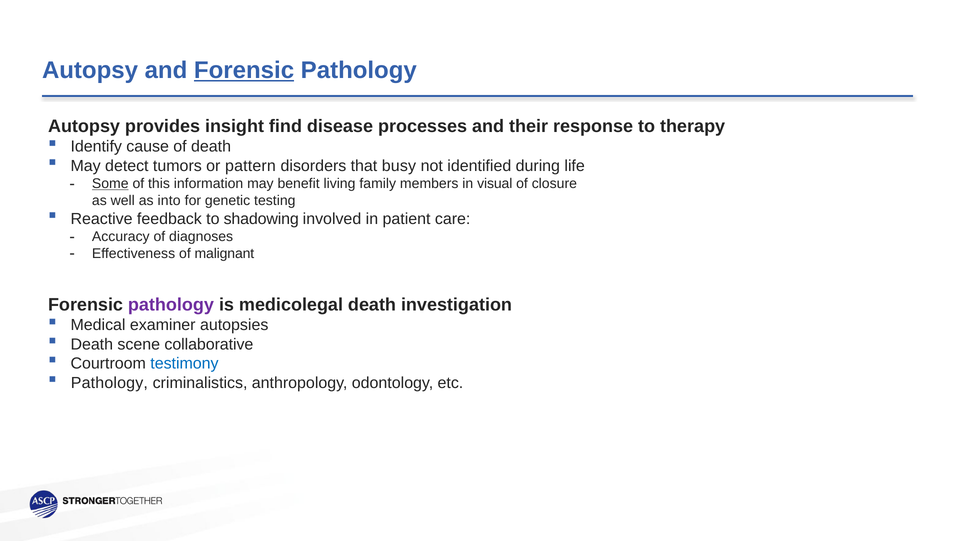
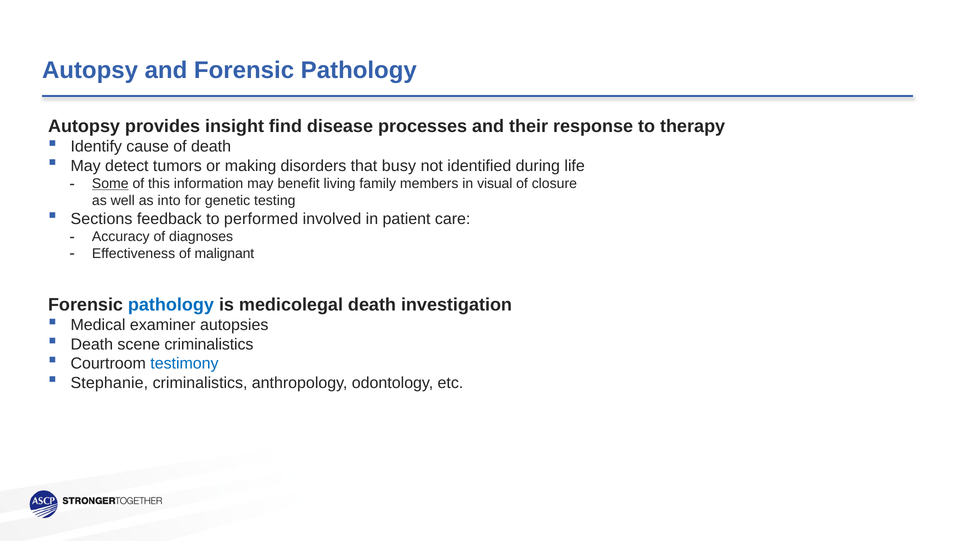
Forensic at (244, 70) underline: present -> none
pattern: pattern -> making
Reactive: Reactive -> Sections
shadowing: shadowing -> performed
pathology at (171, 305) colour: purple -> blue
scene collaborative: collaborative -> criminalistics
Pathology at (109, 382): Pathology -> Stephanie
